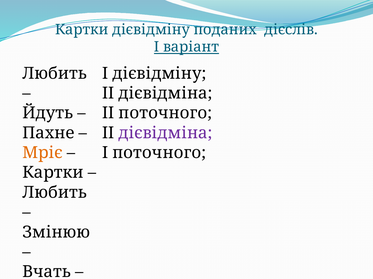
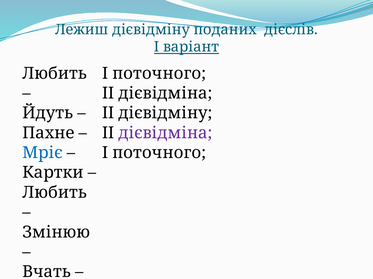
Картки at (82, 30): Картки -> Лежиш
дієвідміну at (159, 74): дієвідміну -> поточного
II поточного: поточного -> дієвідміну
Мріє colour: orange -> blue
